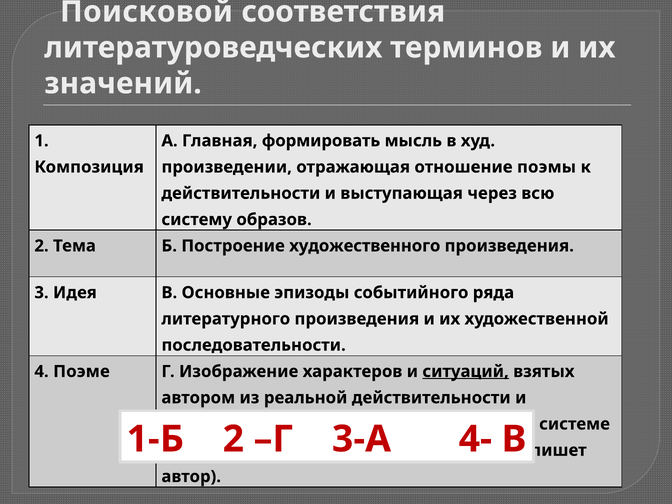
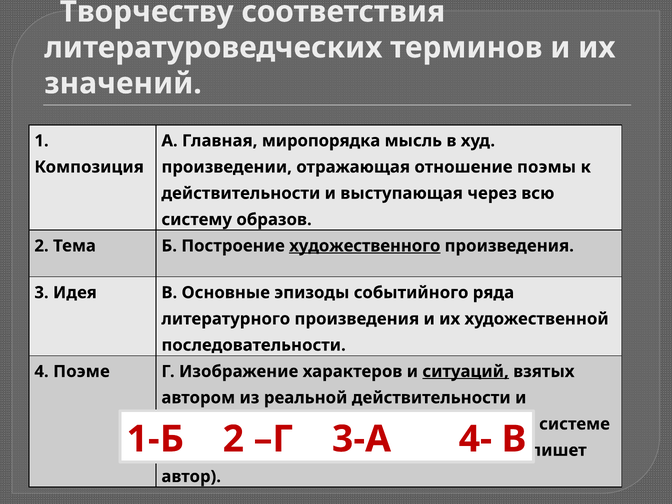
Поисковой: Поисковой -> Творчеству
формировать: формировать -> миропорядка
художественного at (365, 246) underline: none -> present
